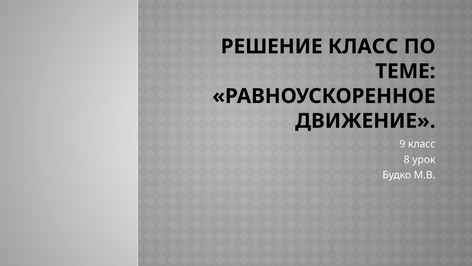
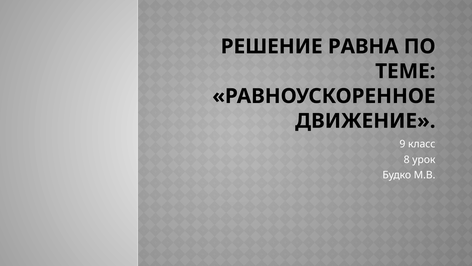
РЕШЕНИЕ КЛАСС: КЛАСС -> РАВНА
